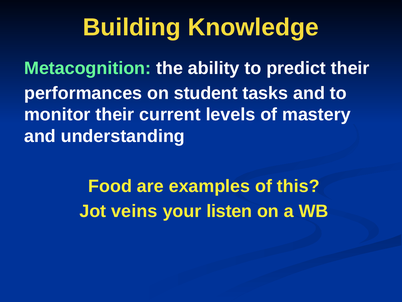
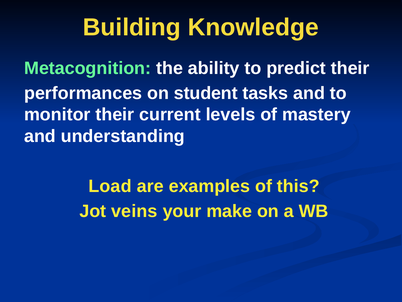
Food: Food -> Load
listen: listen -> make
